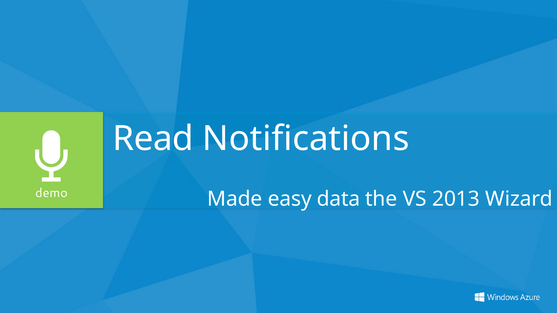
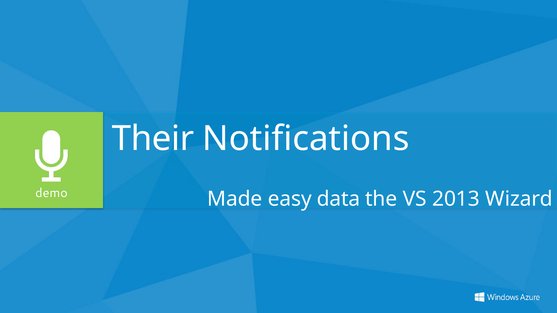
Read: Read -> Their
